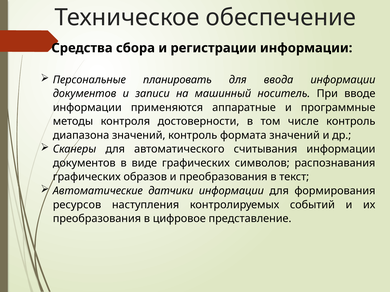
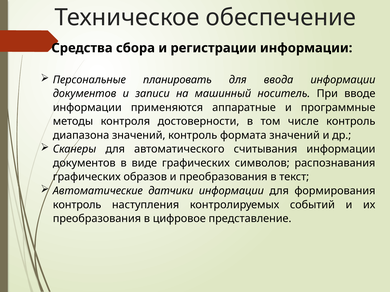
ресурсов at (77, 205): ресурсов -> контроль
